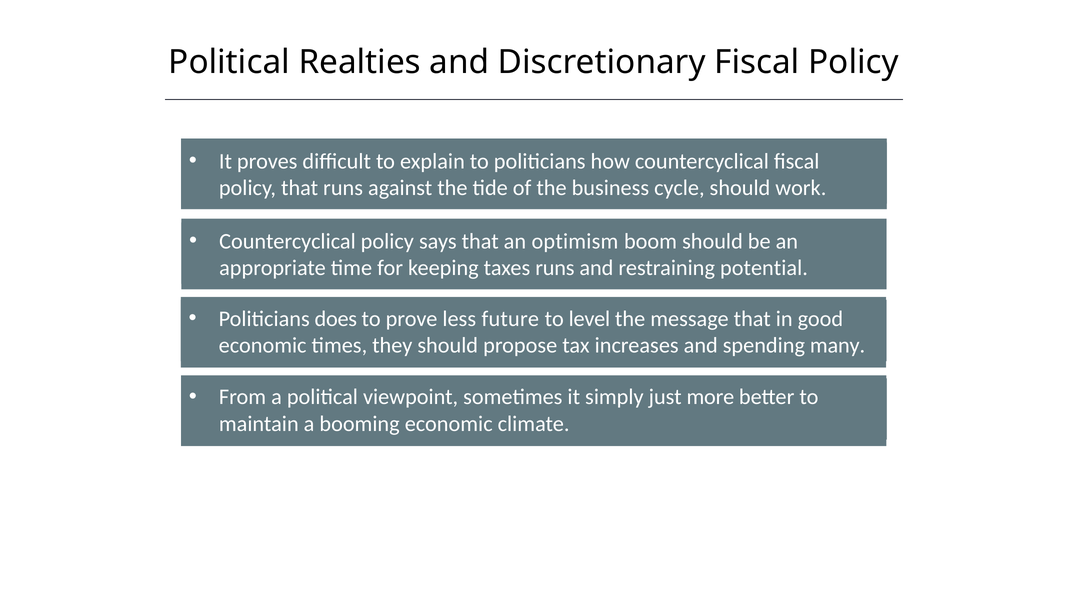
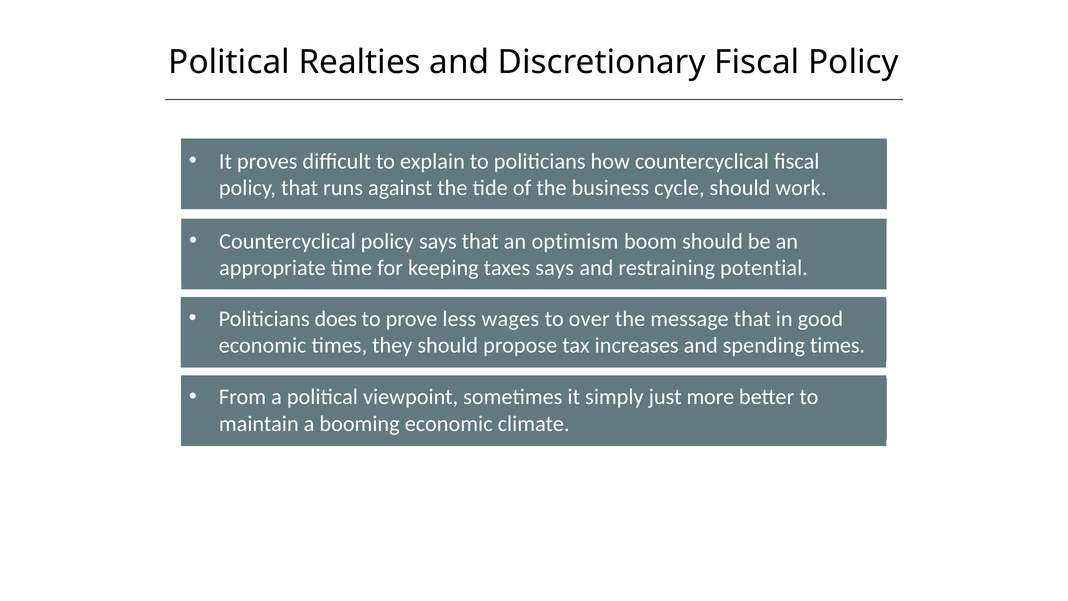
taxes runs: runs -> says
future: future -> wages
level: level -> over
spending many: many -> times
